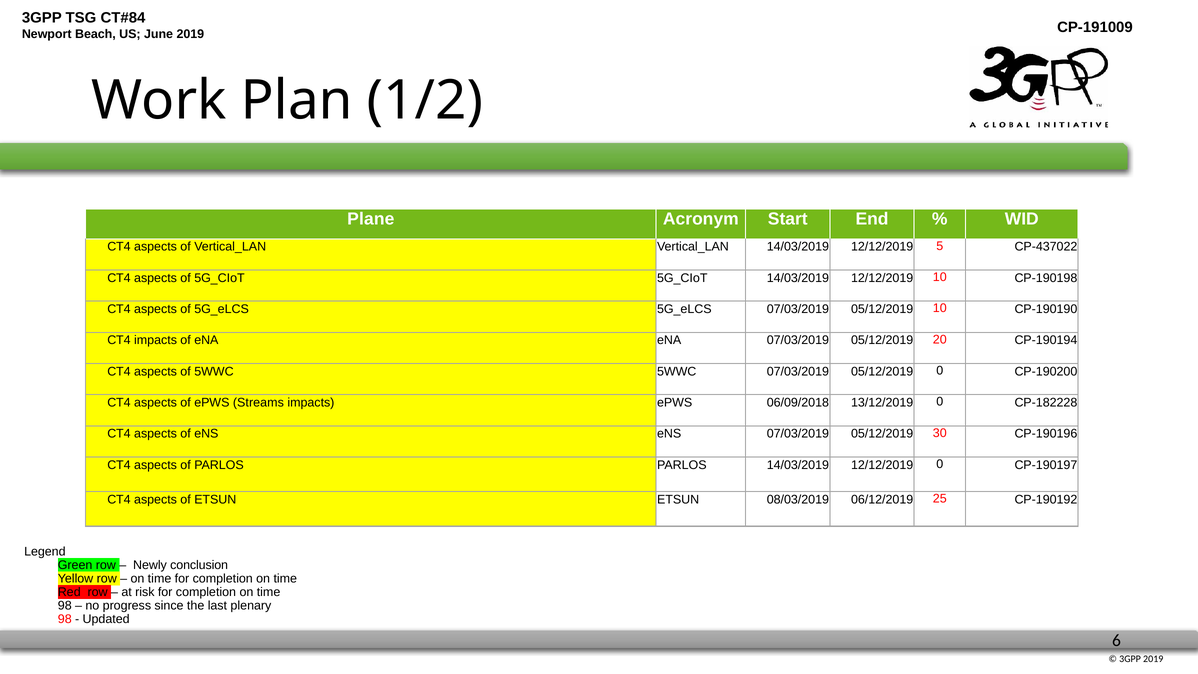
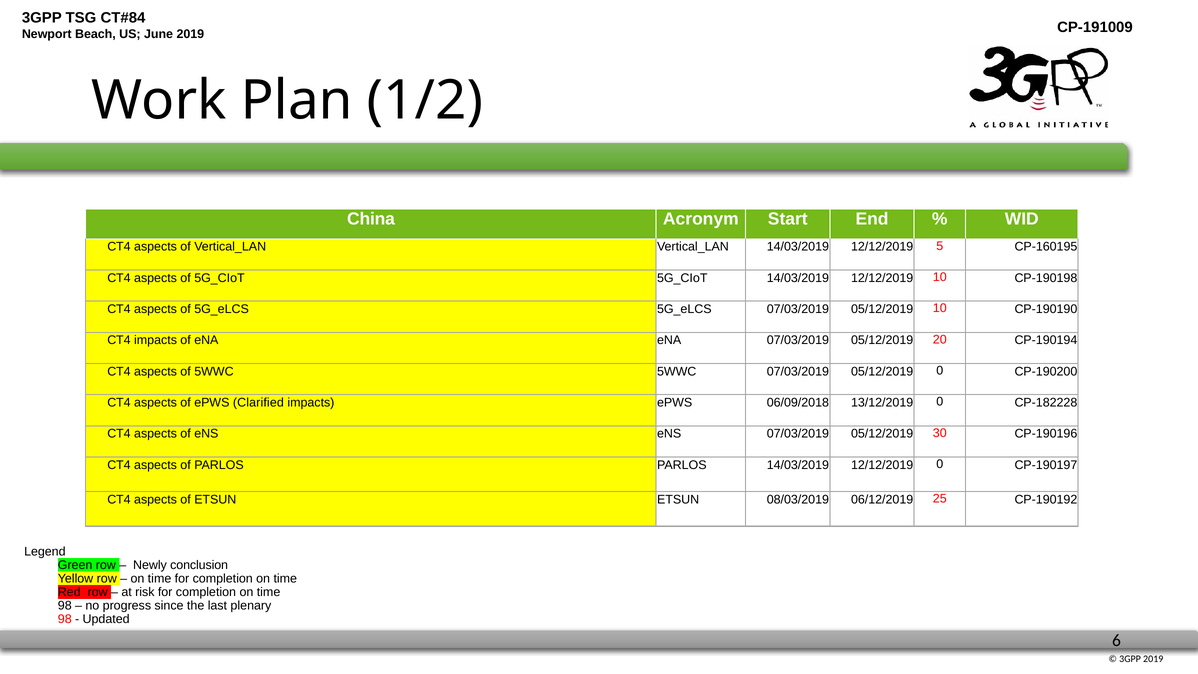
Plane: Plane -> China
CP-437022: CP-437022 -> CP-160195
Streams: Streams -> Clarified
